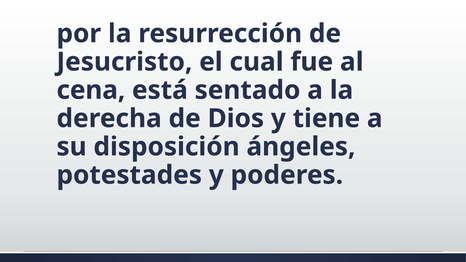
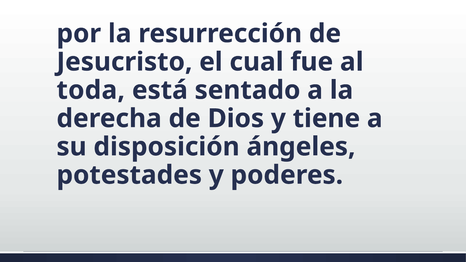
cena: cena -> toda
